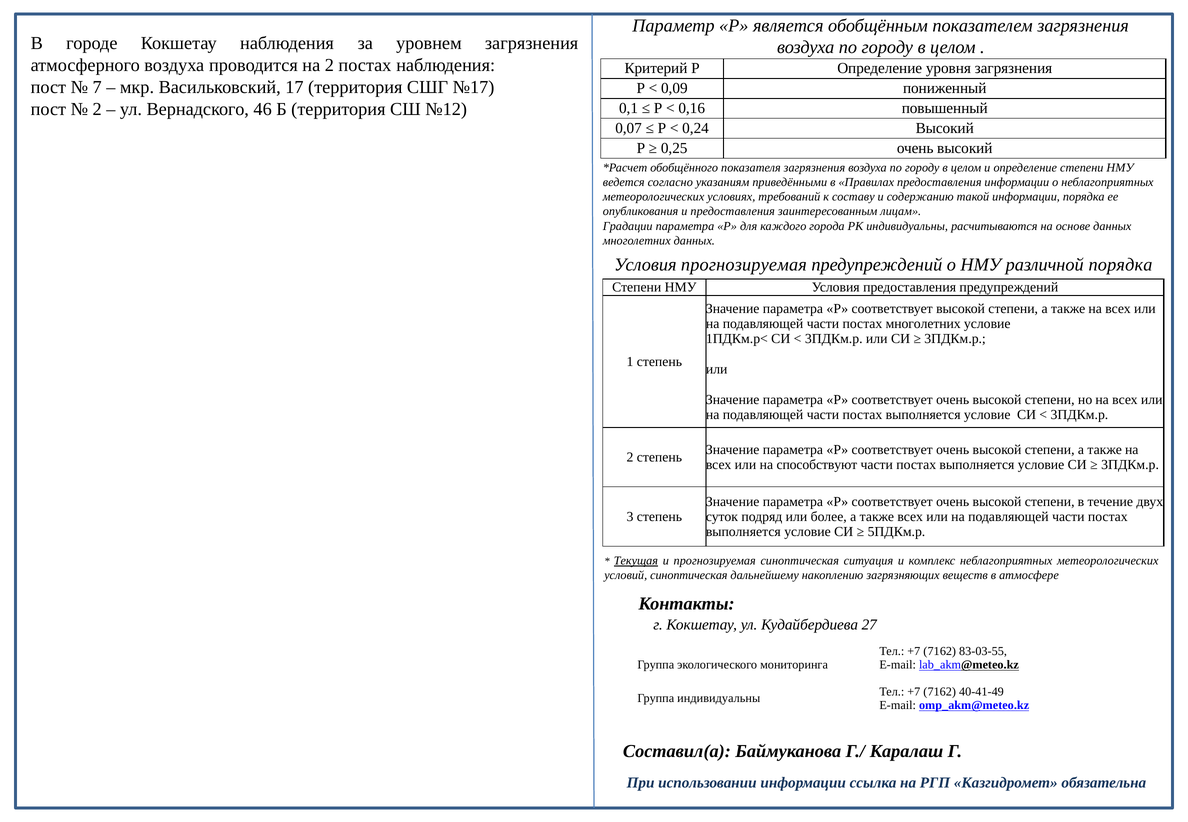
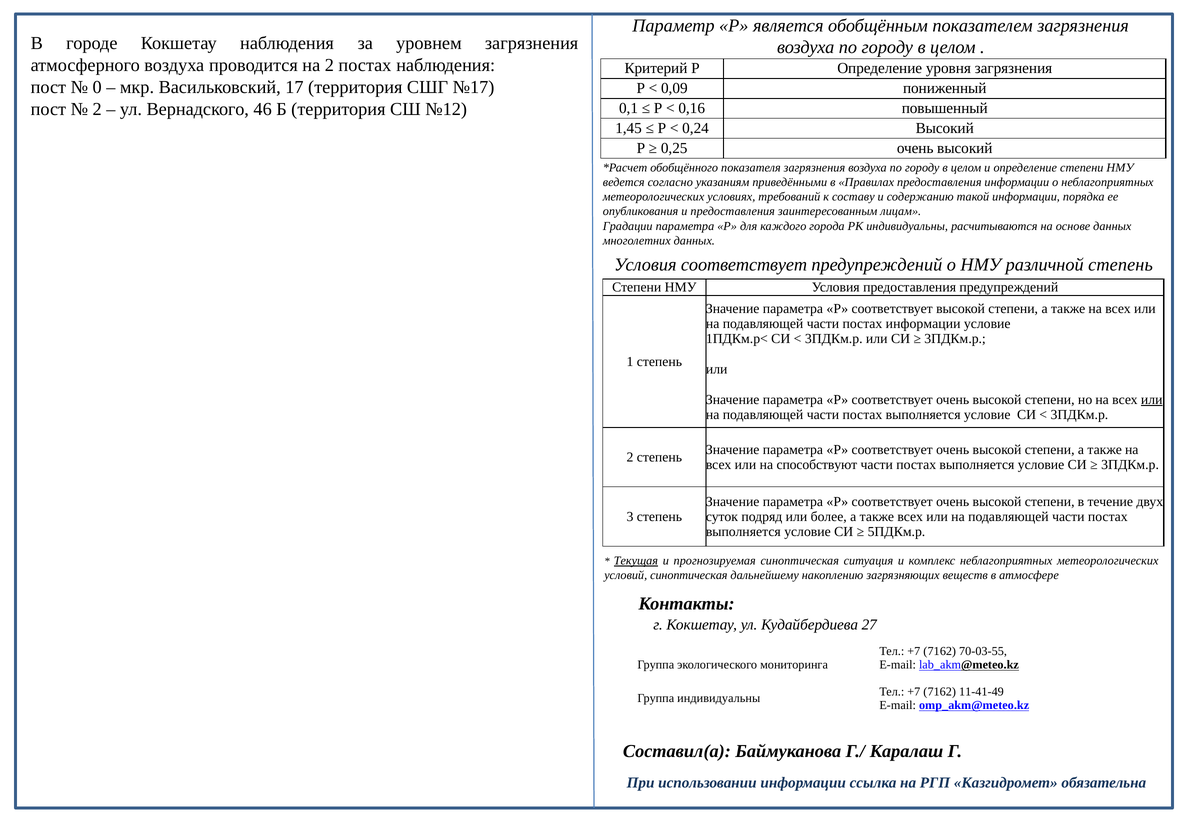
7: 7 -> 0
0,07: 0,07 -> 1,45
Условия прогнозируемая: прогнозируемая -> соответствует
различной порядка: порядка -> степень
постах многолетних: многолетних -> информации
или at (1152, 400) underline: none -> present
83-03-55: 83-03-55 -> 70-03-55
40-41-49: 40-41-49 -> 11-41-49
